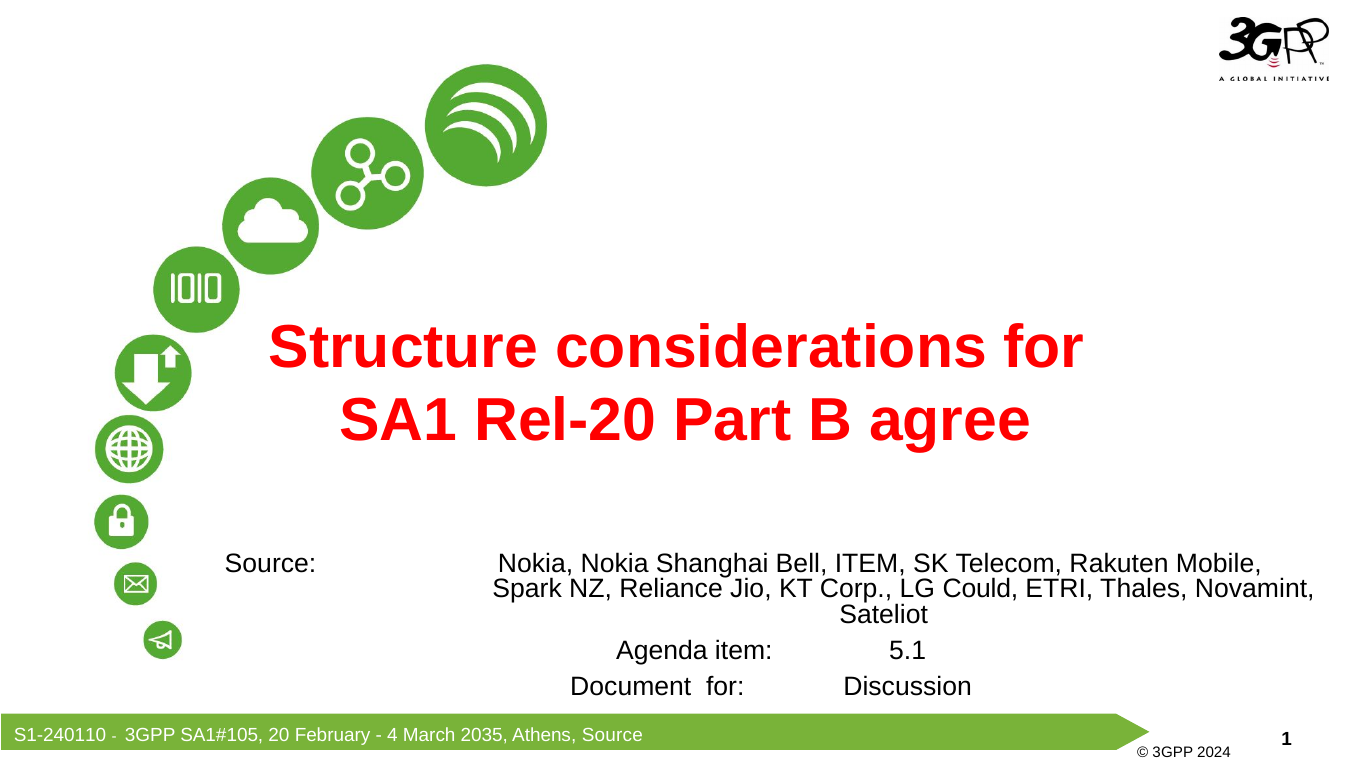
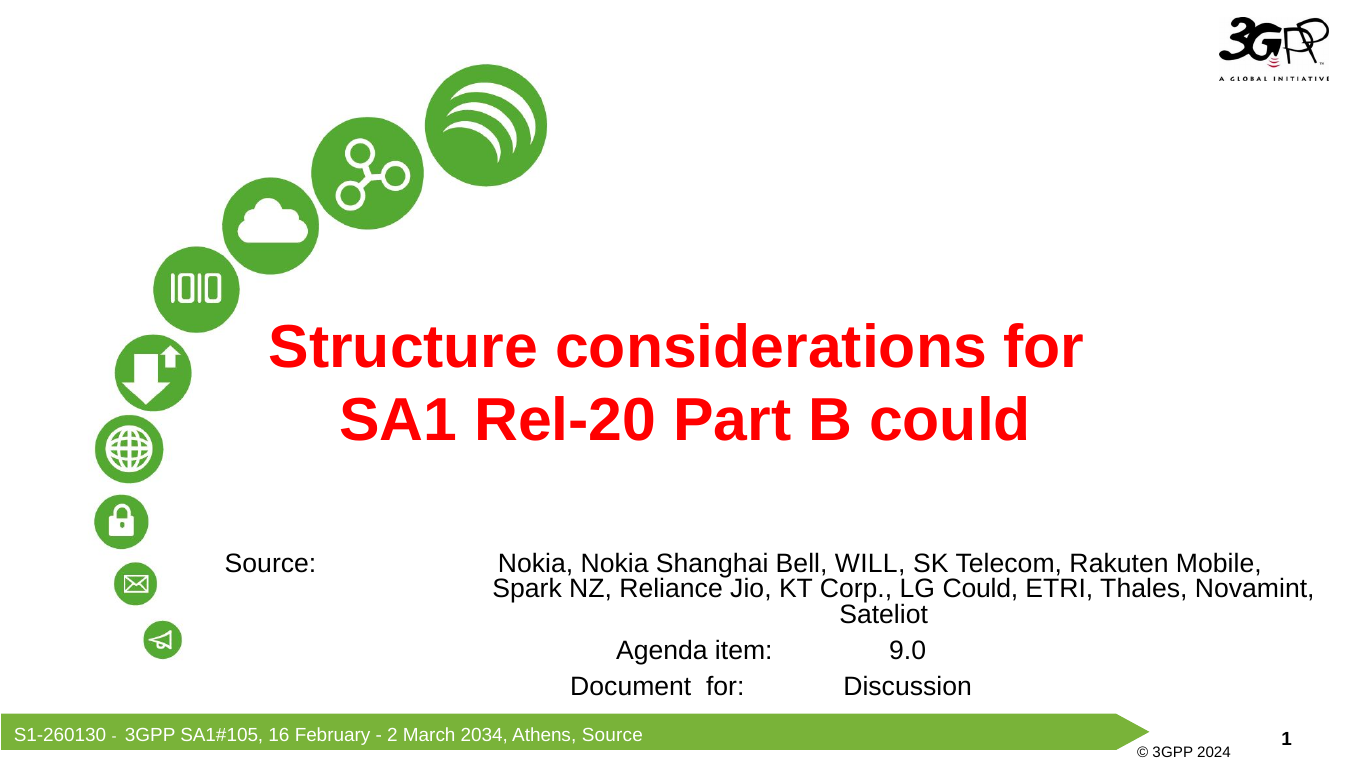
B agree: agree -> could
Bell ITEM: ITEM -> WILL
5.1: 5.1 -> 9.0
S1-240110: S1-240110 -> S1-260130
20: 20 -> 16
4: 4 -> 2
2035: 2035 -> 2034
